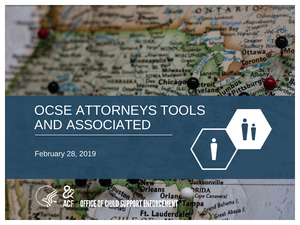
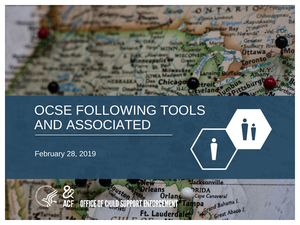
ATTORNEYS: ATTORNEYS -> FOLLOWING
